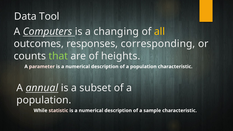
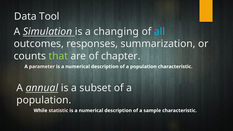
Computers: Computers -> Simulation
all colour: yellow -> light blue
corresponding: corresponding -> summarization
heights: heights -> chapter
